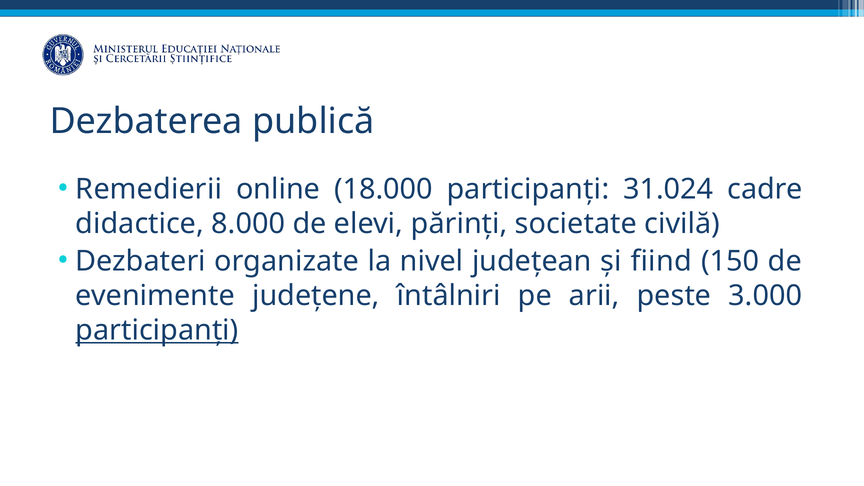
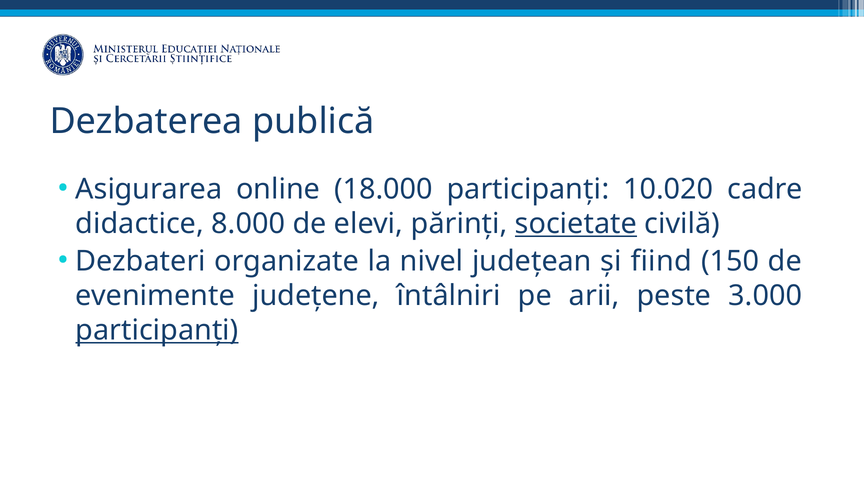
Remedierii: Remedierii -> Asigurarea
31.024: 31.024 -> 10.020
societate underline: none -> present
